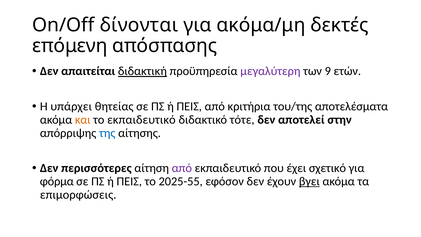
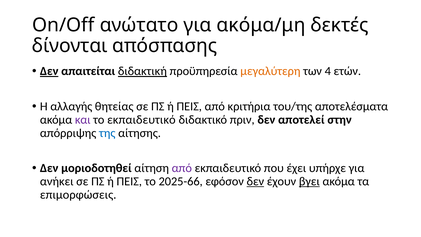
δίνονται: δίνονται -> ανώτατο
επόμενη: επόμενη -> δίνονται
Δεν at (49, 71) underline: none -> present
μεγαλύτερη colour: purple -> orange
9: 9 -> 4
υπάρχει: υπάρχει -> αλλαγής
και colour: orange -> purple
τότε: τότε -> πριν
περισσότερες: περισσότερες -> μοριοδοτηθεί
σχετικό: σχετικό -> υπήρχε
φόρμα: φόρμα -> ανήκει
2025-55: 2025-55 -> 2025-66
δεν at (255, 181) underline: none -> present
